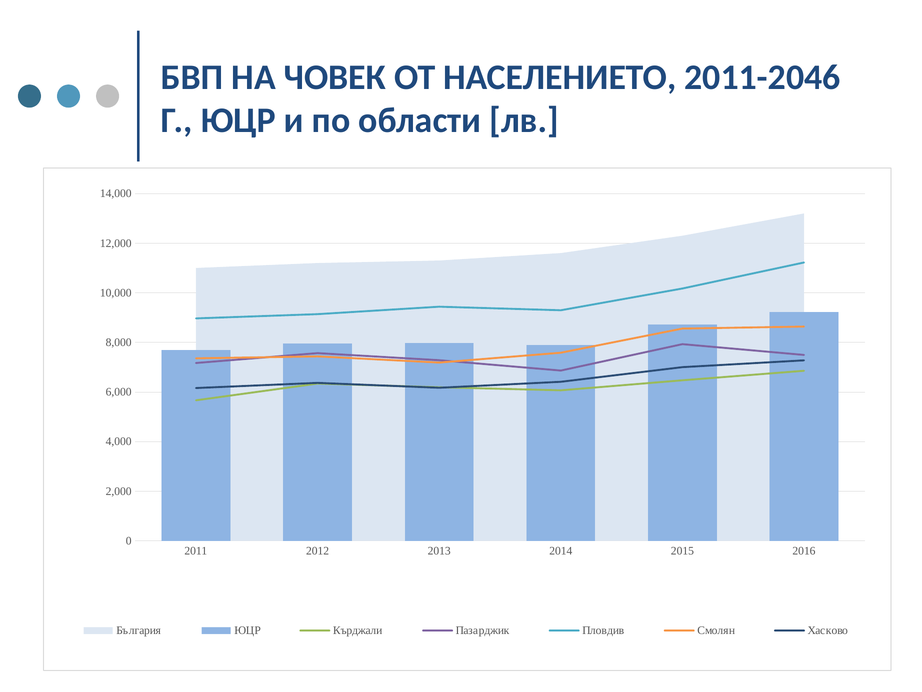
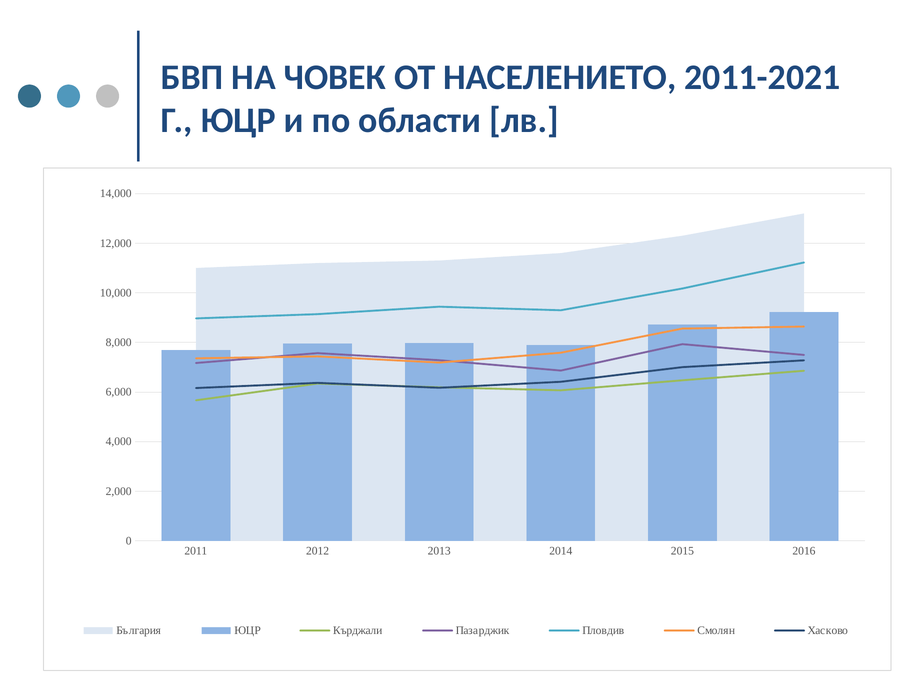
2011-2046: 2011-2046 -> 2011-2021
